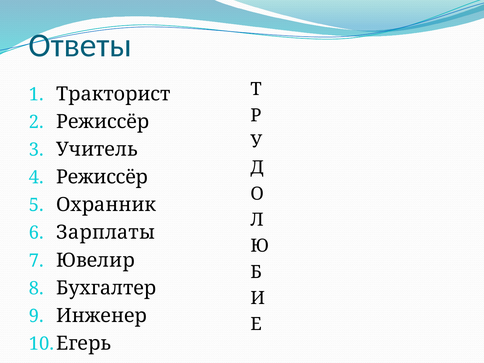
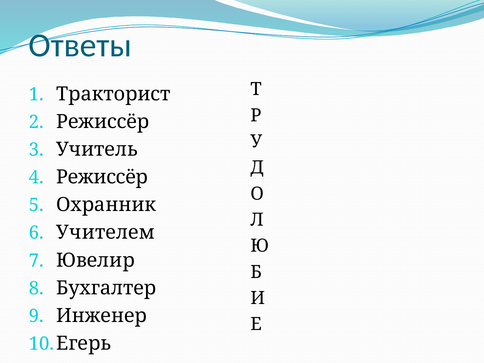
Зарплаты: Зарплаты -> Учителем
